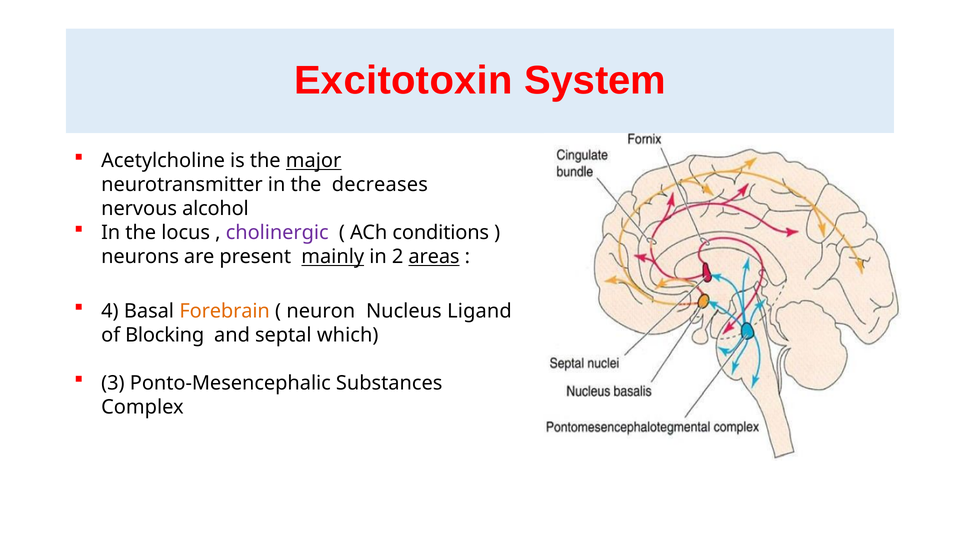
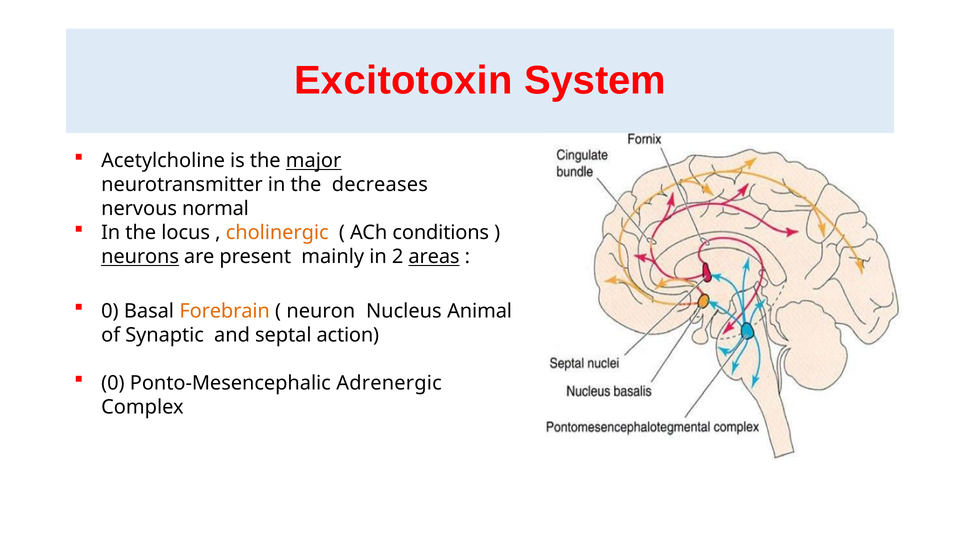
alcohol: alcohol -> normal
cholinergic colour: purple -> orange
neurons underline: none -> present
mainly underline: present -> none
4 at (110, 311): 4 -> 0
Ligand: Ligand -> Animal
Blocking: Blocking -> Synaptic
which: which -> action
3 at (113, 383): 3 -> 0
Substances: Substances -> Adrenergic
